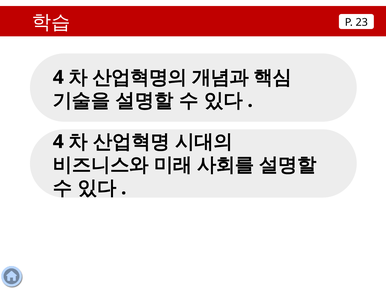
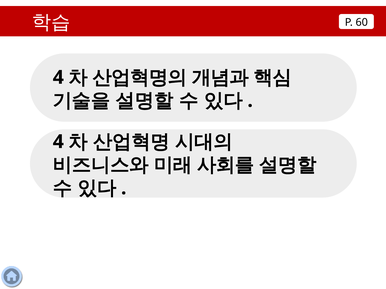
23: 23 -> 60
